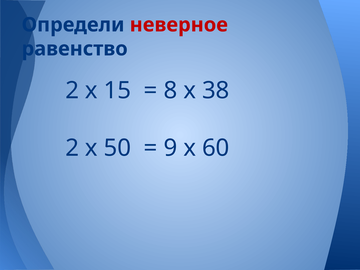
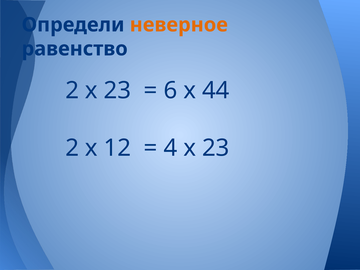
неверное colour: red -> orange
2 х 15: 15 -> 23
8: 8 -> 6
38: 38 -> 44
50: 50 -> 12
9: 9 -> 4
60 at (216, 148): 60 -> 23
